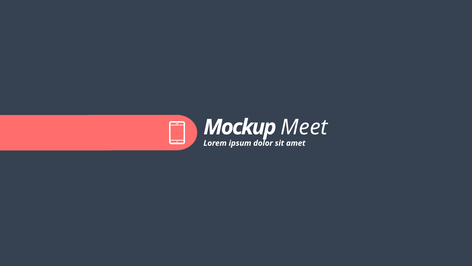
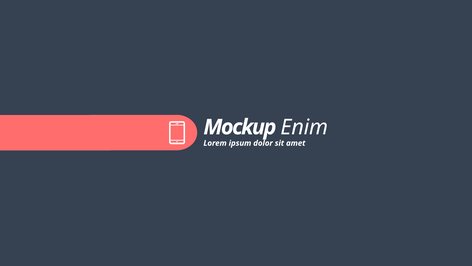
Meet: Meet -> Enim
